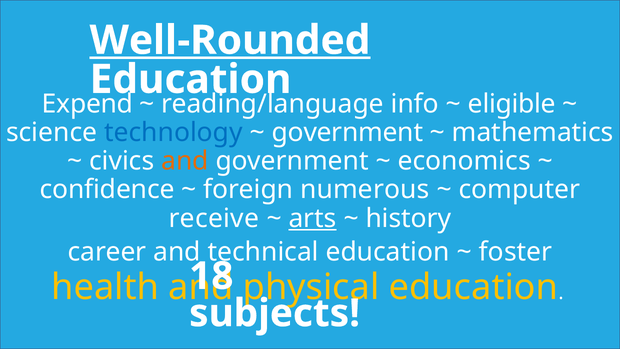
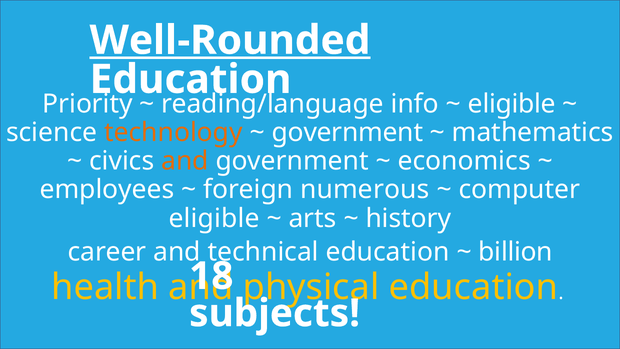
Expend: Expend -> Priority
technology colour: blue -> orange
confidence: confidence -> employees
receive at (214, 218): receive -> eligible
arts underline: present -> none
foster: foster -> billion
